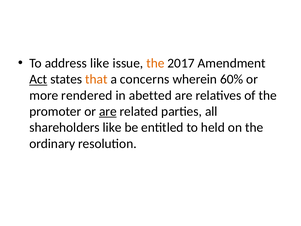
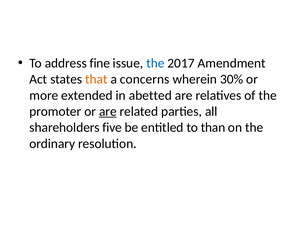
address like: like -> fine
the at (155, 63) colour: orange -> blue
Act underline: present -> none
60%: 60% -> 30%
rendered: rendered -> extended
shareholders like: like -> five
held: held -> than
